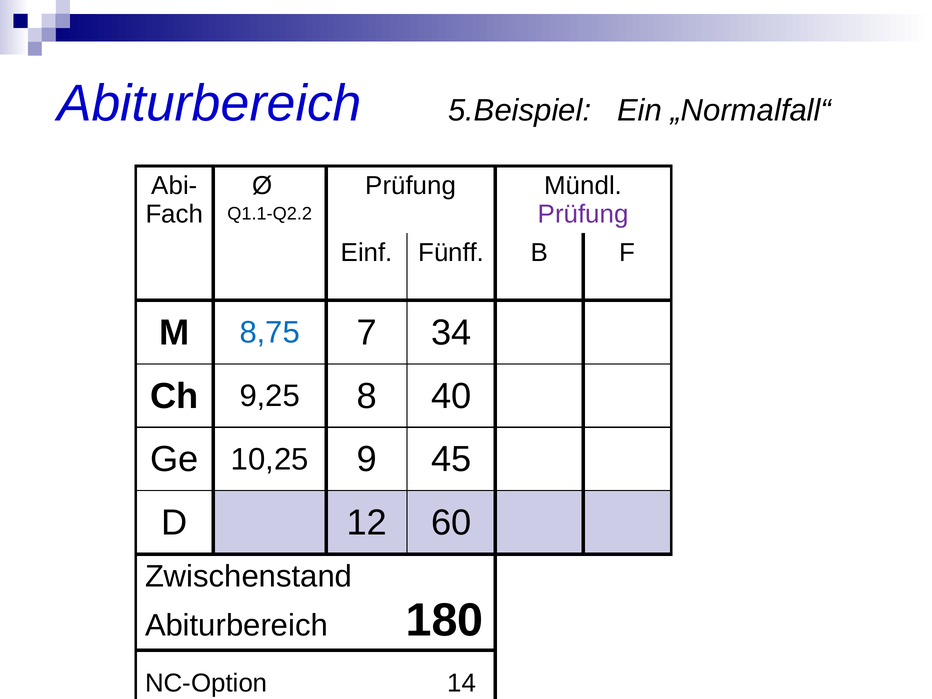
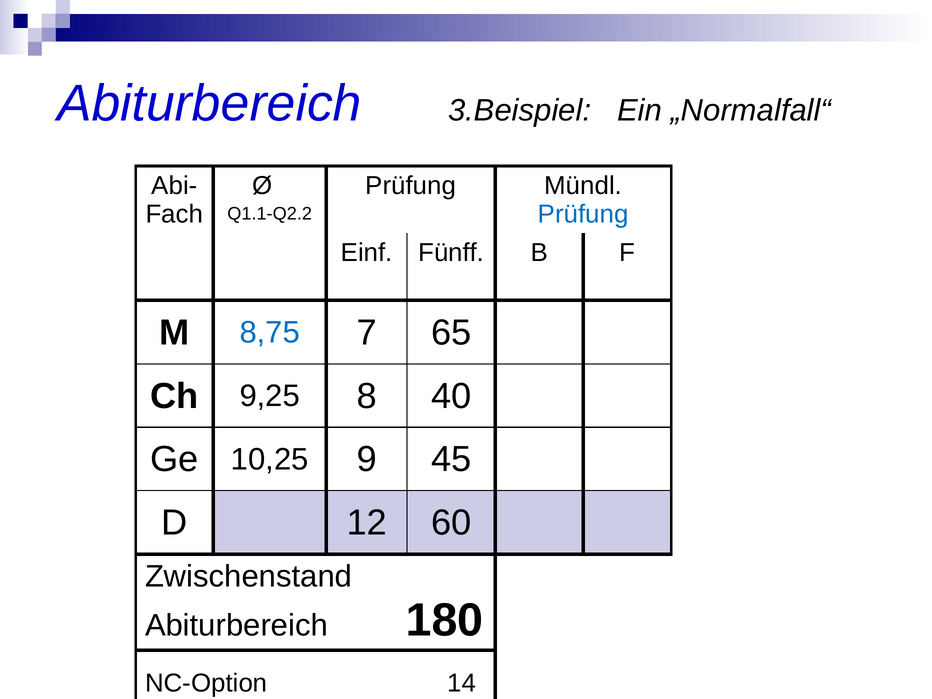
5.Beispiel: 5.Beispiel -> 3.Beispiel
Prüfung at (583, 214) colour: purple -> blue
34: 34 -> 65
